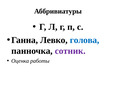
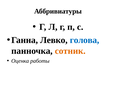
сотник colour: purple -> orange
